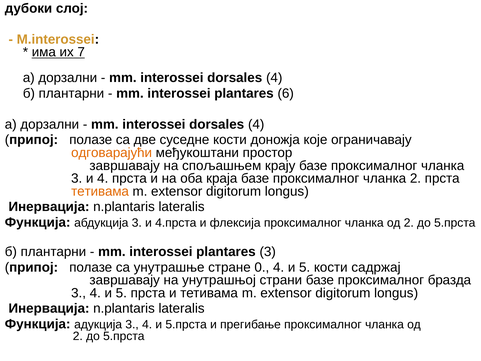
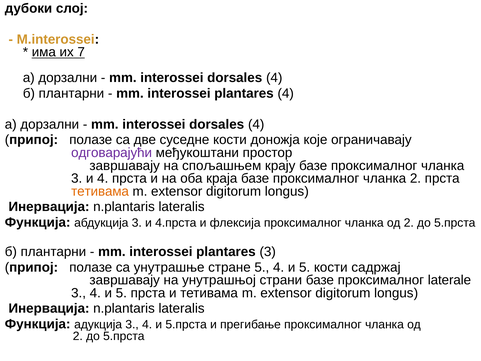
plantares 6: 6 -> 4
одговарајући colour: orange -> purple
стране 0: 0 -> 5
бразда: бразда -> laterale
